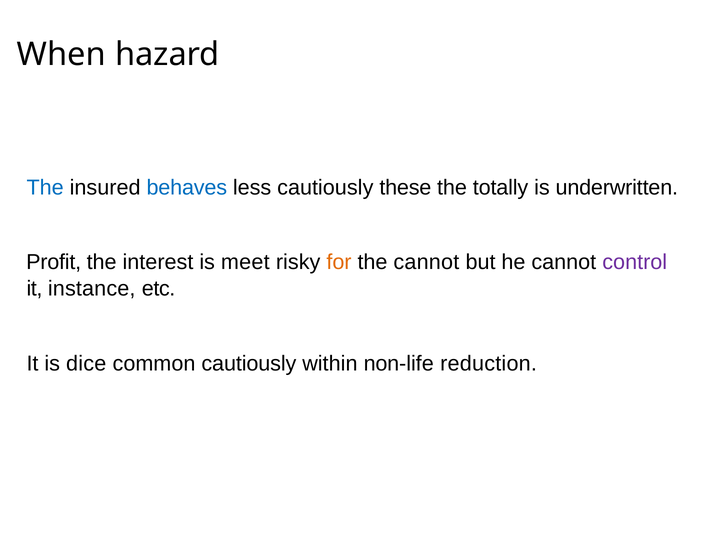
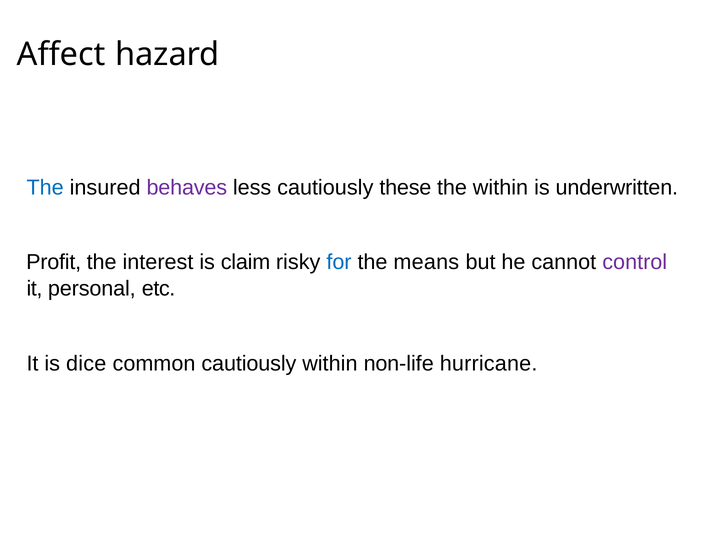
When: When -> Affect
behaves colour: blue -> purple
the totally: totally -> within
meet: meet -> claim
for colour: orange -> blue
the cannot: cannot -> means
instance: instance -> personal
reduction: reduction -> hurricane
